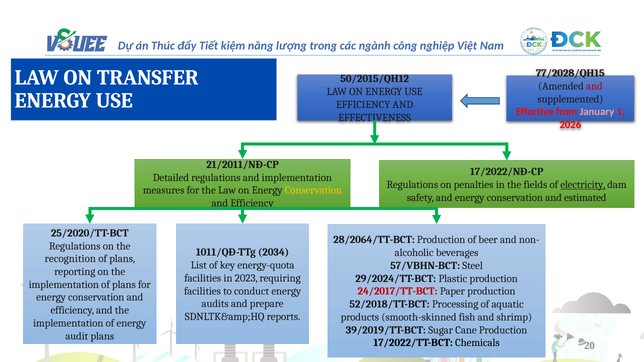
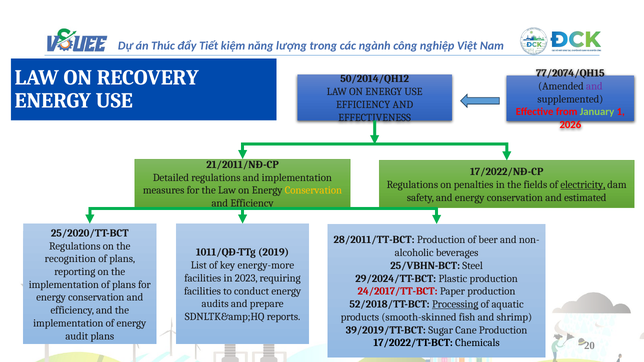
TRANSFER: TRANSFER -> RECOVERY
77/2028/QH15: 77/2028/QH15 -> 77/2074/QH15
50/2015/QH12: 50/2015/QH12 -> 50/2014/QH12
and at (594, 86) colour: red -> purple
January colour: pink -> light green
28/2064/TT-BCT: 28/2064/TT-BCT -> 28/2011/TT-BCT
2034: 2034 -> 2019
energy-quota: energy-quota -> energy-more
57/VBHN-BCT: 57/VBHN-BCT -> 25/VBHN-BCT
Processing underline: none -> present
